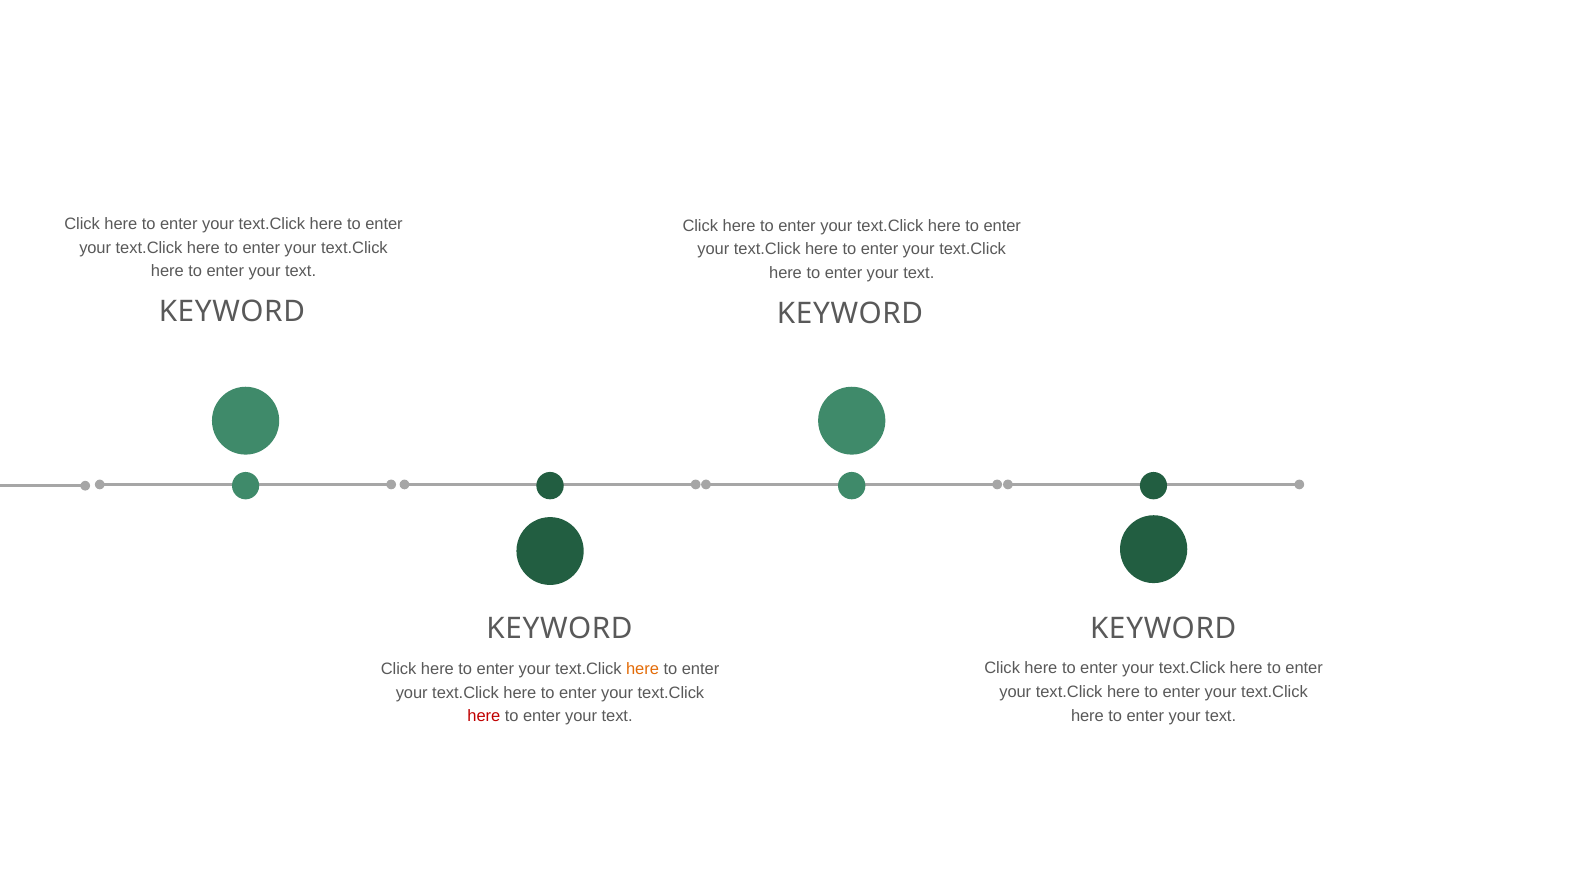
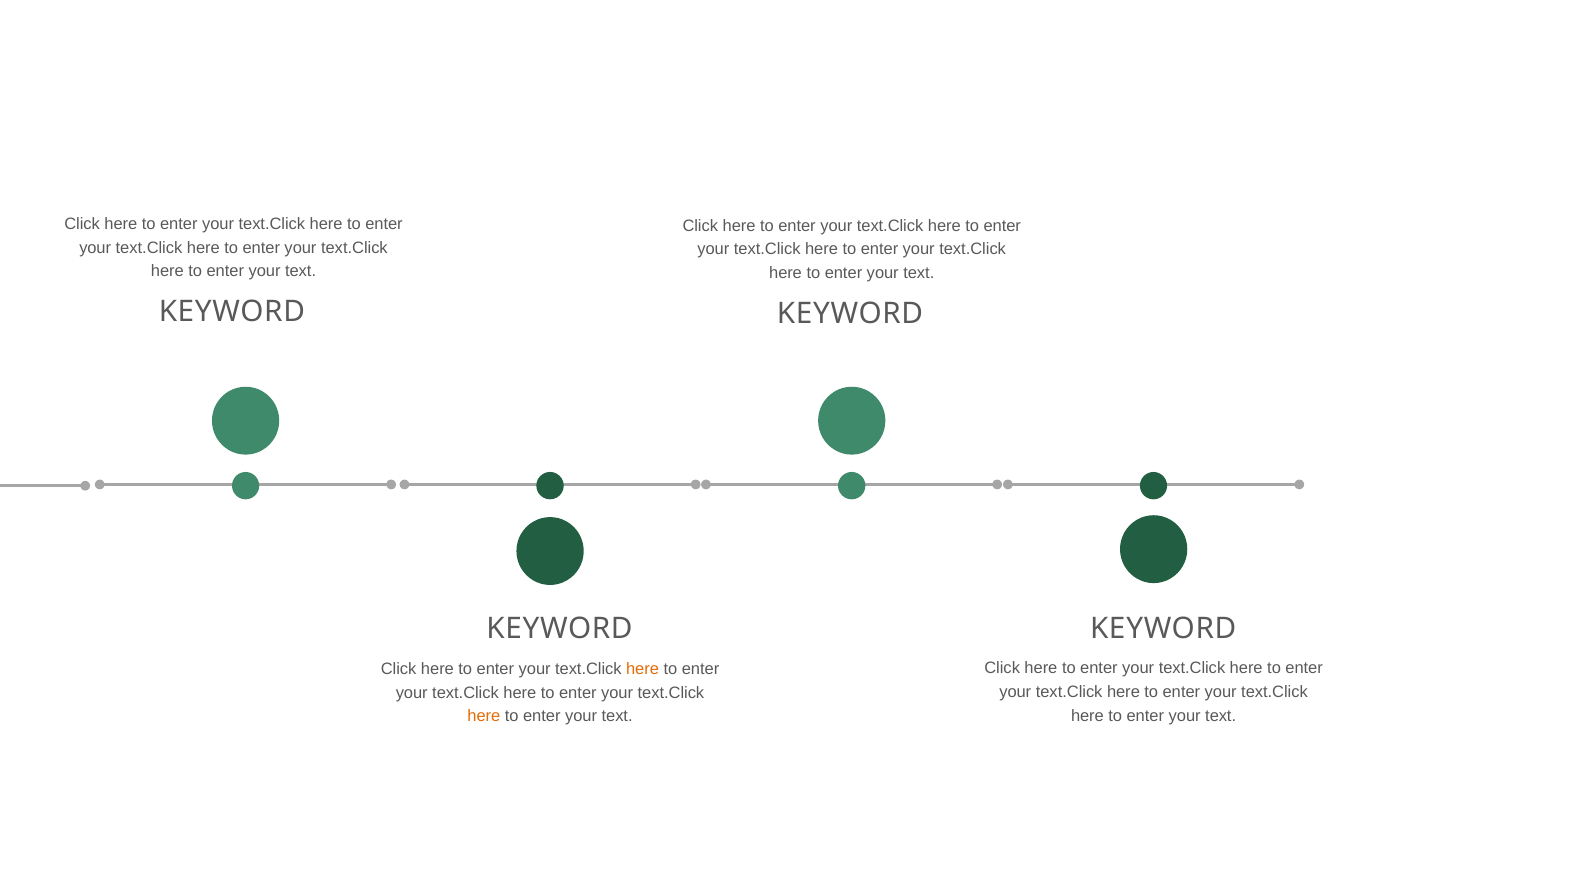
here at (484, 717) colour: red -> orange
